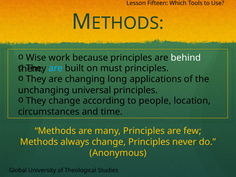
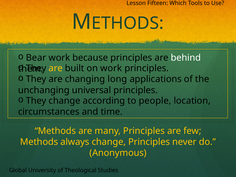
Wise: Wise -> Bear
are at (56, 68) colour: light blue -> yellow
on must: must -> work
